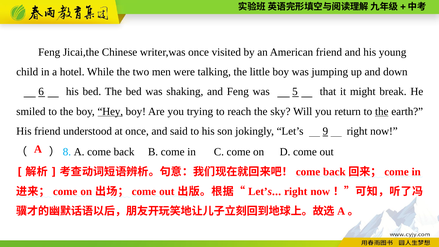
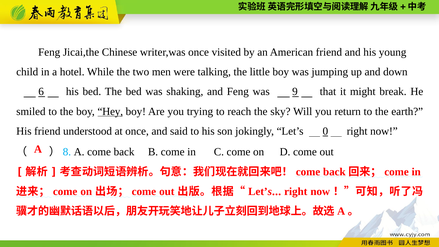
5: 5 -> 9
the at (382, 111) underline: present -> none
9: 9 -> 0
